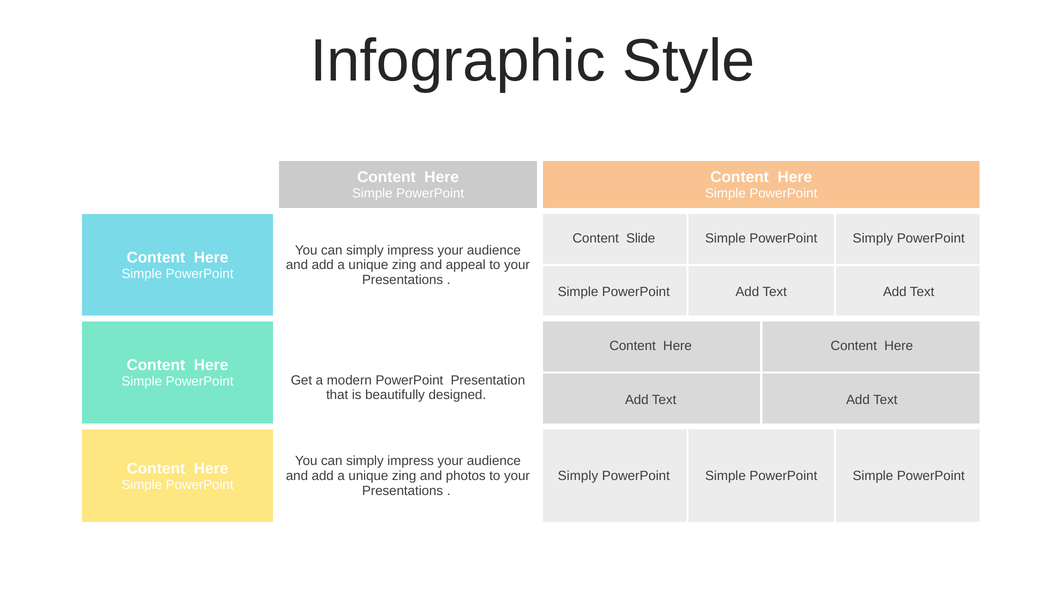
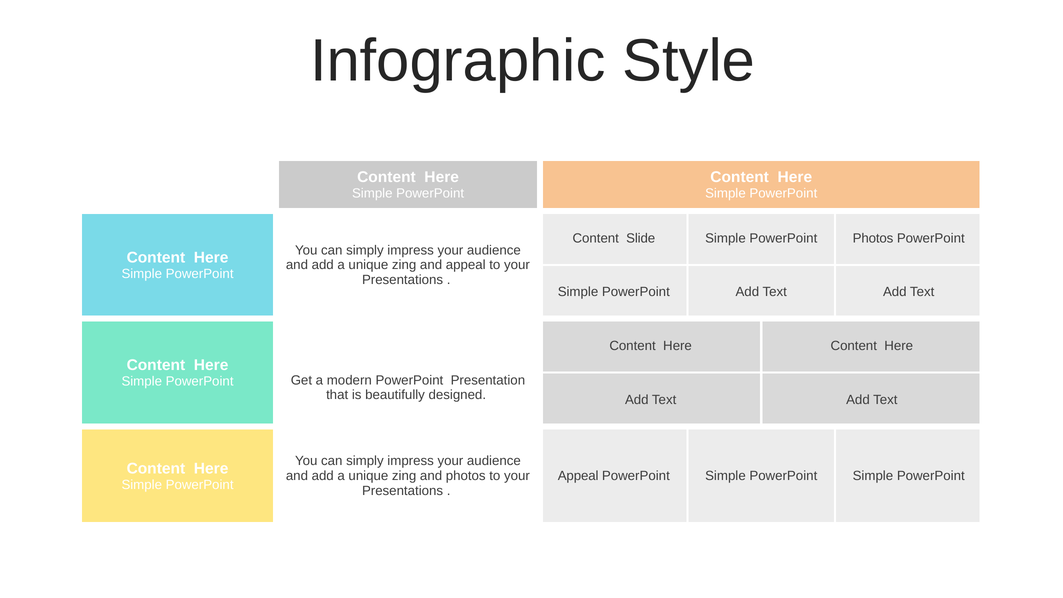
PowerPoint Simply: Simply -> Photos
Simply at (578, 476): Simply -> Appeal
